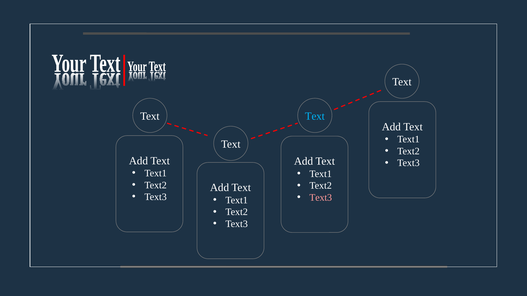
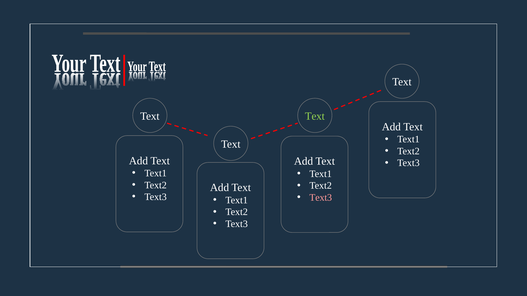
Text at (315, 116) colour: light blue -> light green
